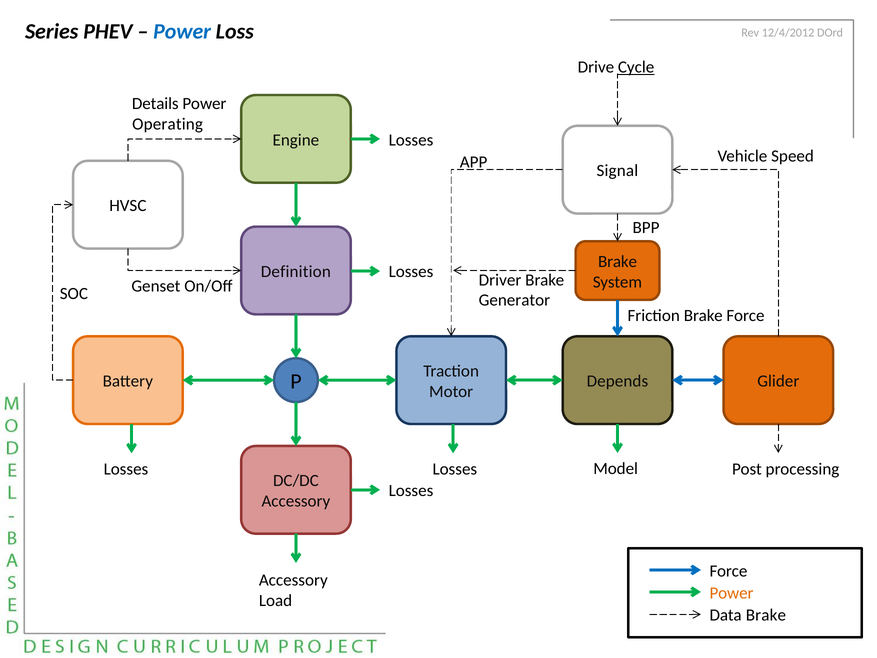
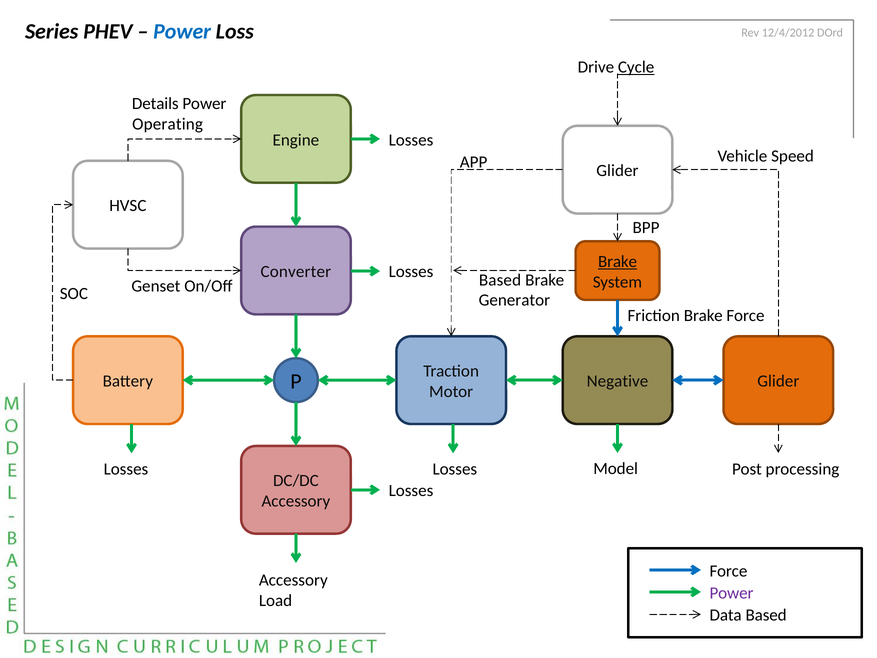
Signal at (617, 171): Signal -> Glider
Brake at (618, 261) underline: none -> present
Definition: Definition -> Converter
Driver at (500, 280): Driver -> Based
Depends: Depends -> Negative
Power at (732, 593) colour: orange -> purple
Data Brake: Brake -> Based
